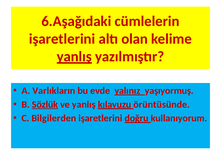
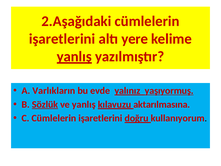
6.Aşağıdaki: 6.Aşağıdaki -> 2.Aşağıdaki
olan: olan -> yere
yaşıyormuş underline: none -> present
örüntüsünde: örüntüsünde -> aktarılmasına
C Bilgilerden: Bilgilerden -> Cümlelerin
